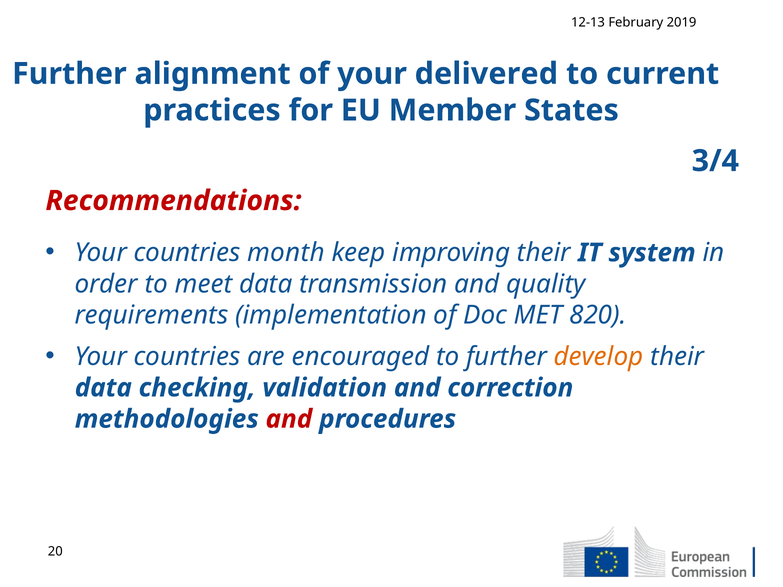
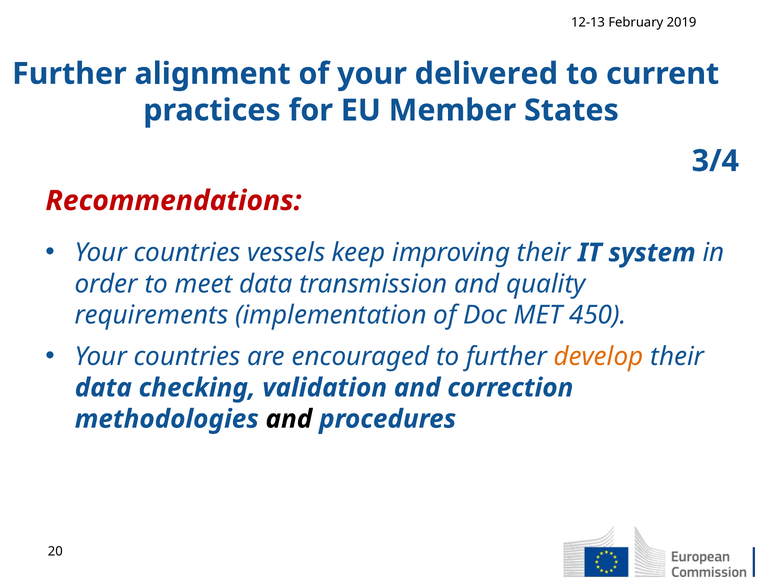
month: month -> vessels
820: 820 -> 450
and at (289, 419) colour: red -> black
